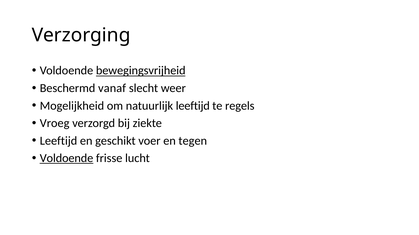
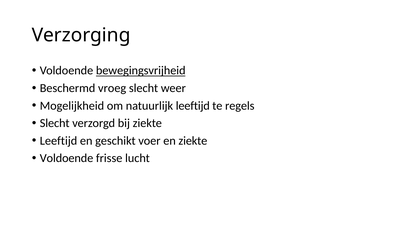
vanaf: vanaf -> vroeg
Vroeg at (55, 124): Vroeg -> Slecht
en tegen: tegen -> ziekte
Voldoende at (67, 159) underline: present -> none
